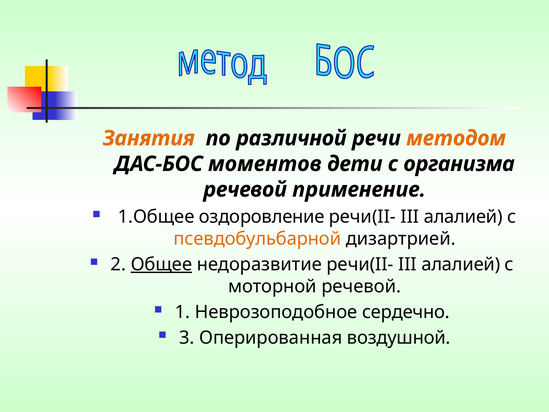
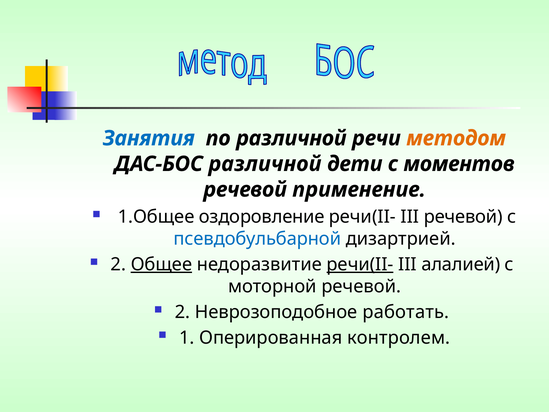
Занятия colour: orange -> blue
ДАС-БОС моментов: моментов -> различной
организма: организма -> моментов
алалией at (463, 217): алалией -> речевой
псевдобульбарной colour: orange -> blue
речи(II- at (360, 264) underline: none -> present
1 at (182, 312): 1 -> 2
сердечно: сердечно -> работать
3: 3 -> 1
воздушной: воздушной -> контролем
